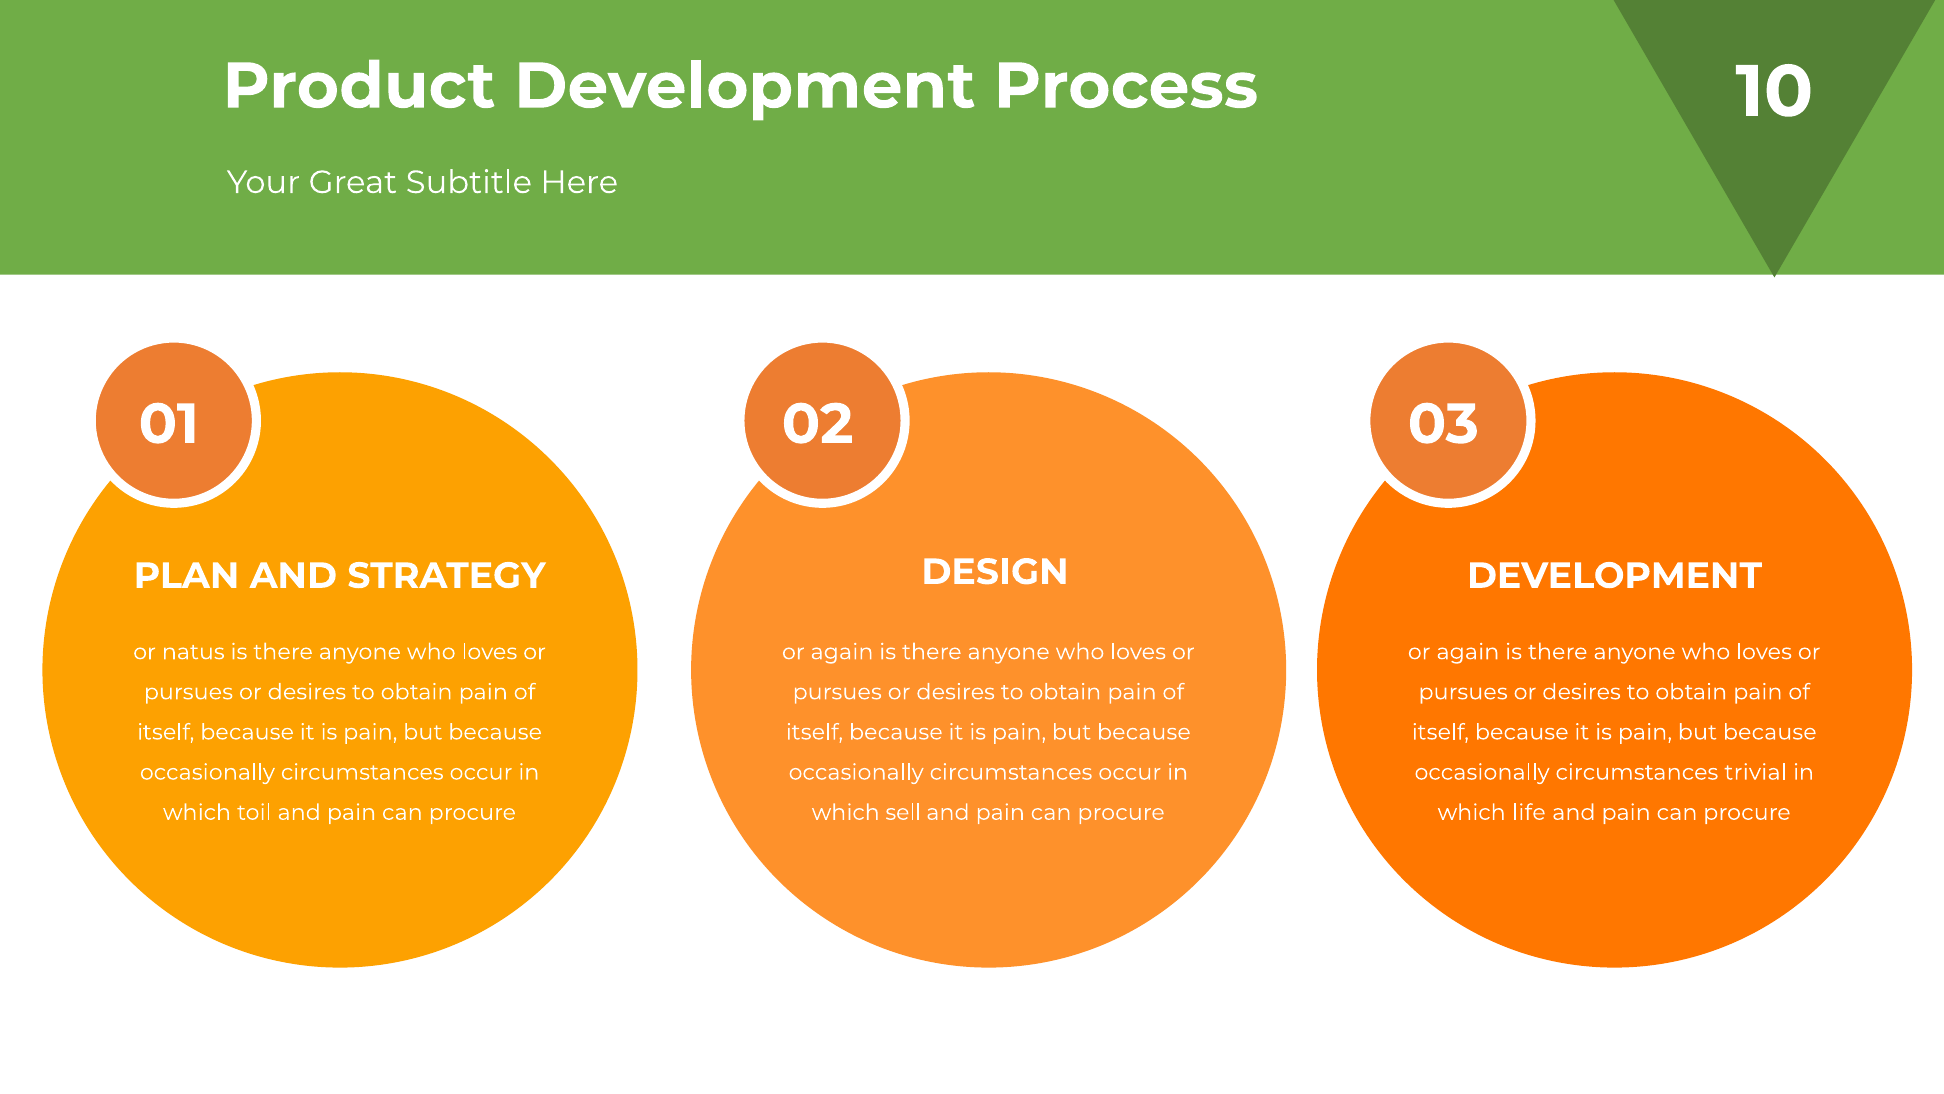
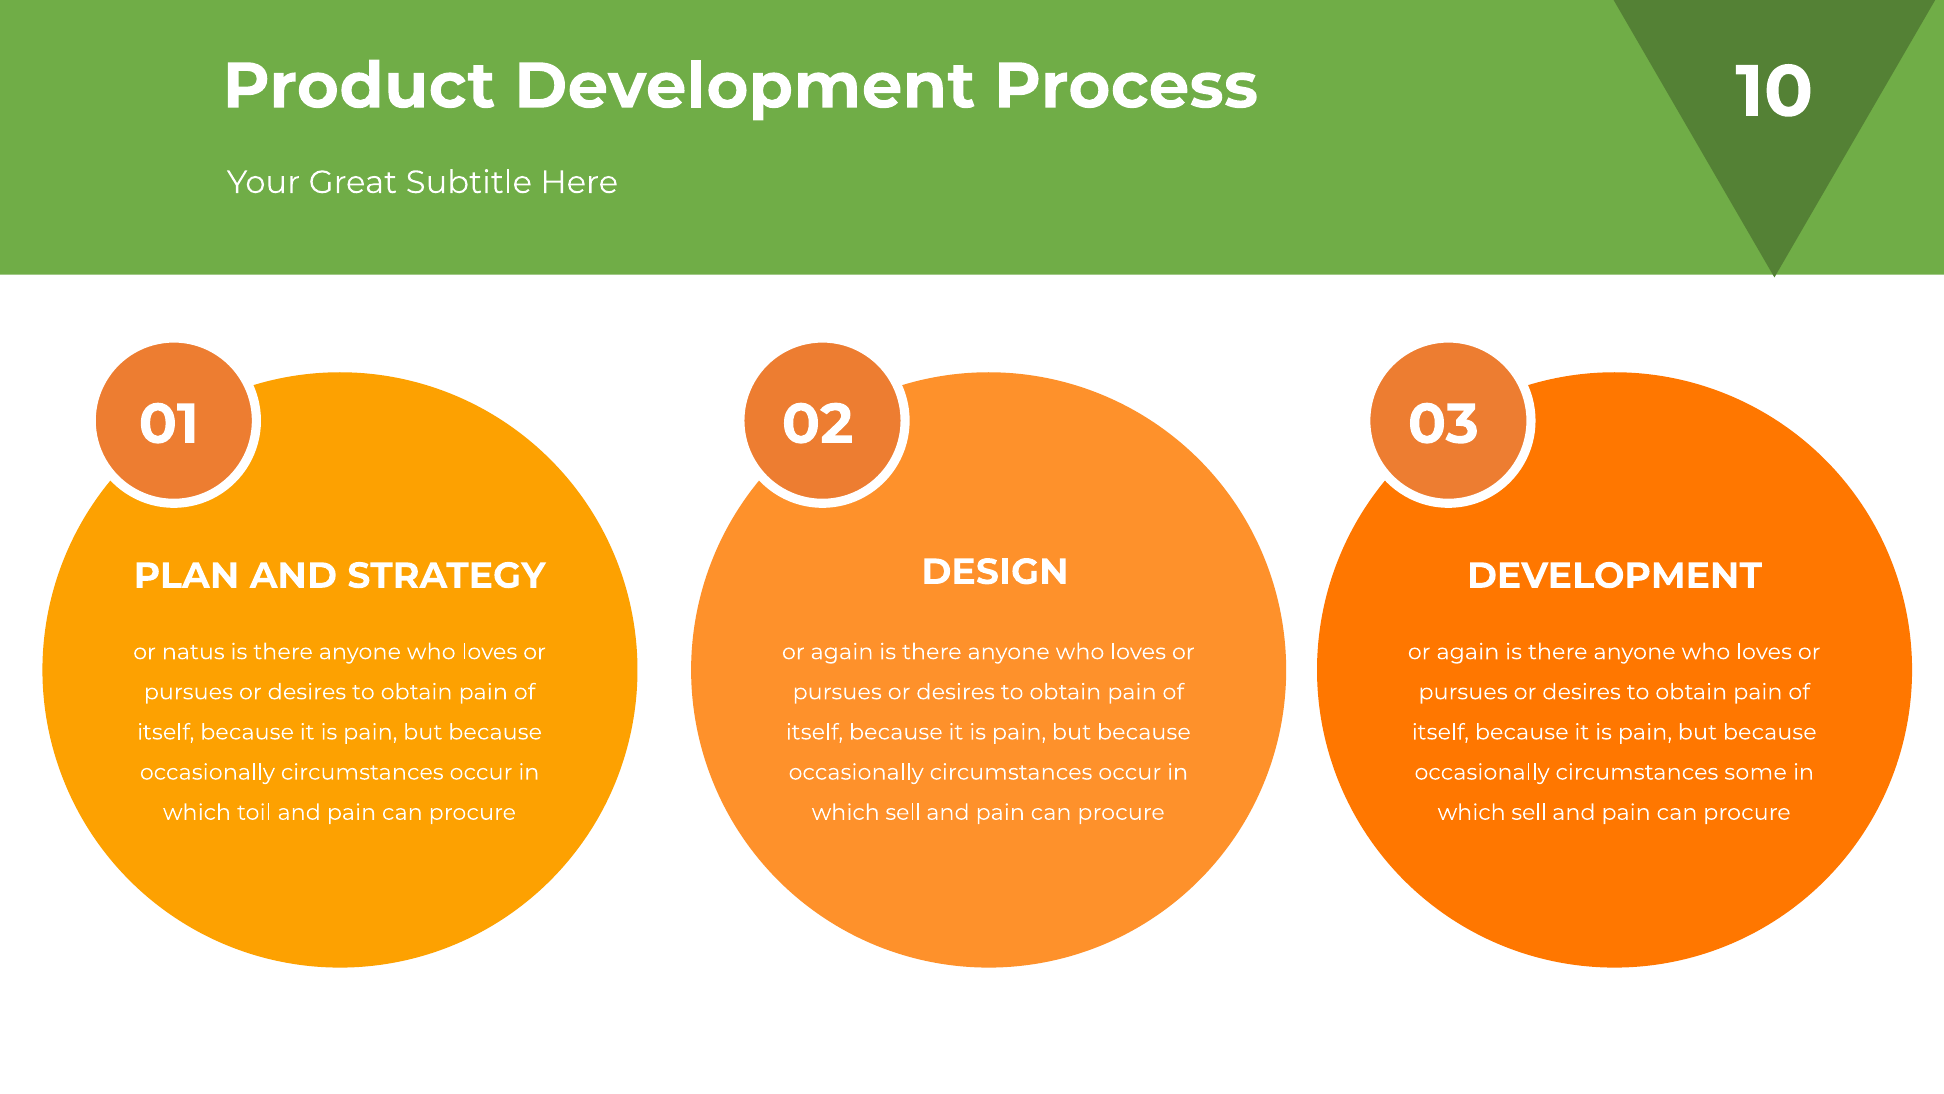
trivial: trivial -> some
life at (1529, 812): life -> sell
